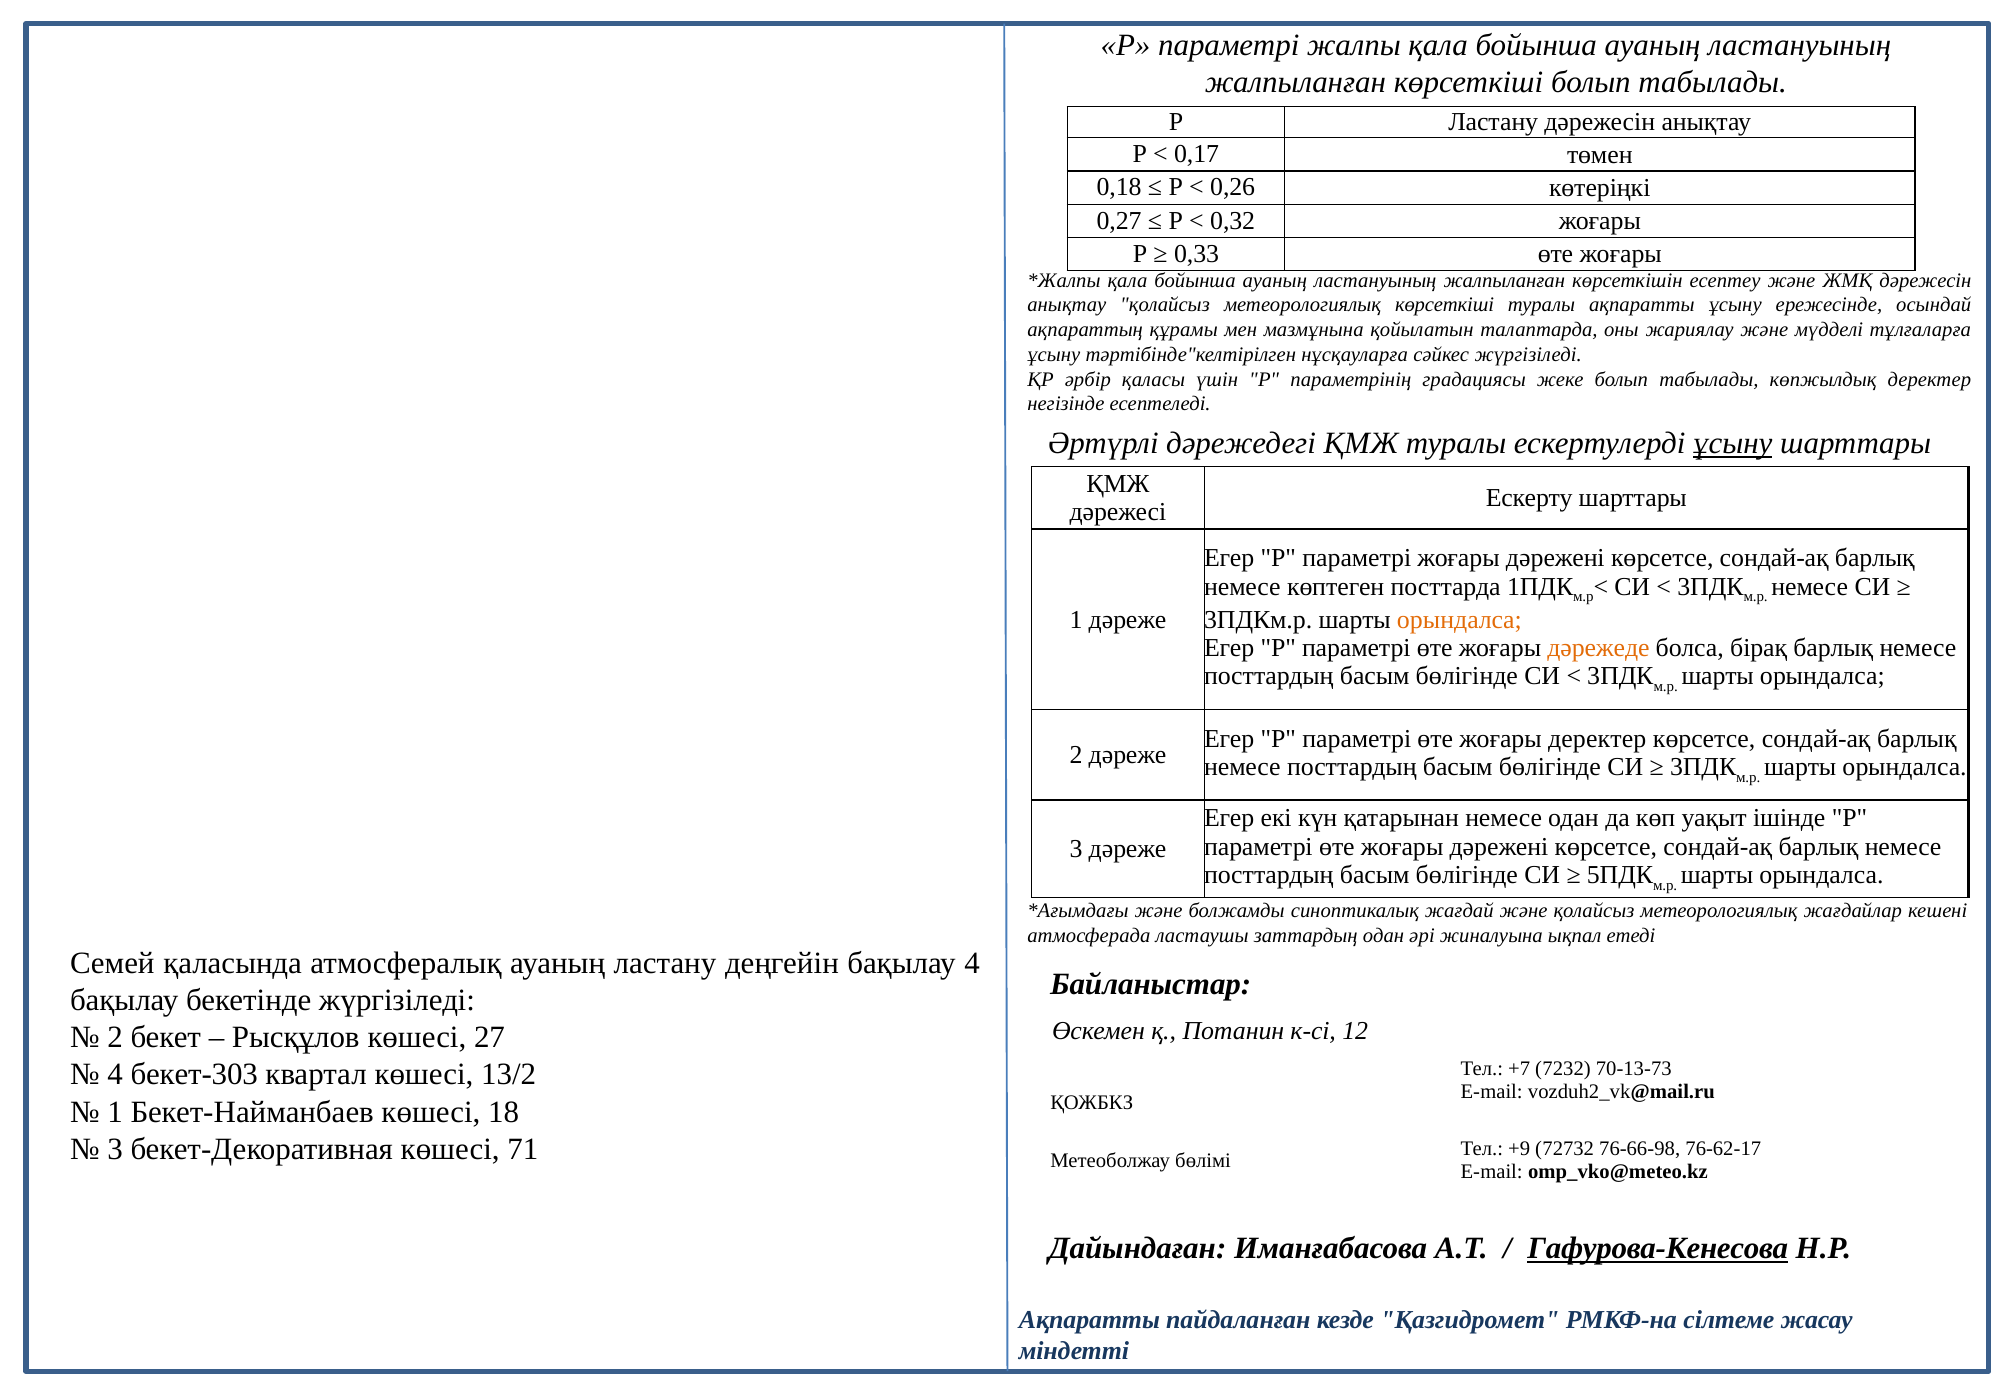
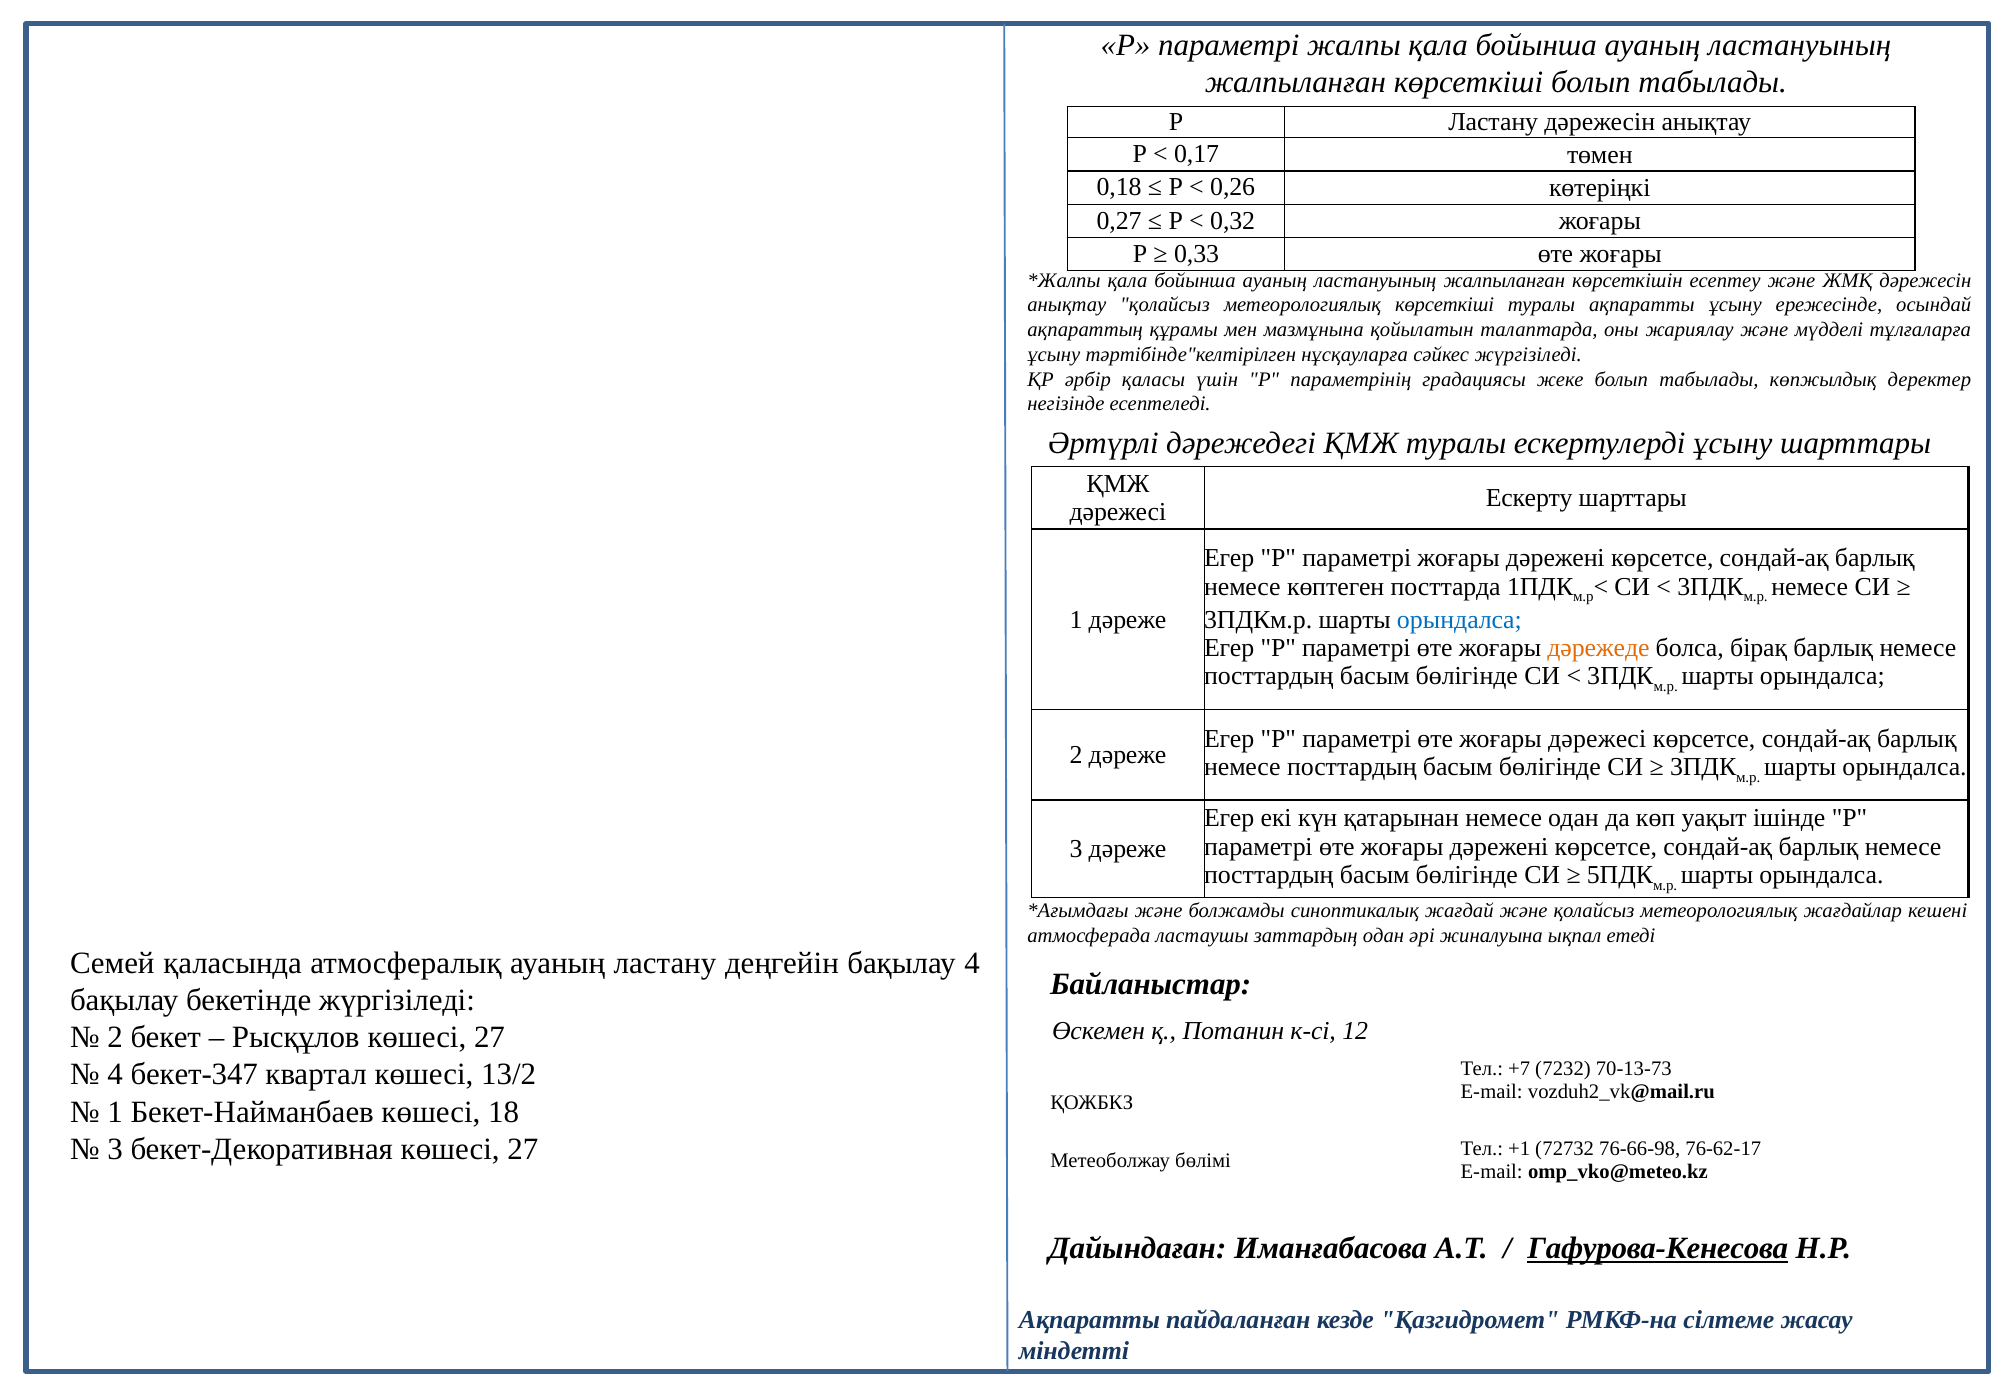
ұсыну at (1733, 443) underline: present -> none
орындалса at (1459, 619) colour: orange -> blue
жоғары деректер: деректер -> дәрежесі
бекет-303: бекет-303 -> бекет-347
бекет-Декоративная көшесі 71: 71 -> 27
+9: +9 -> +1
